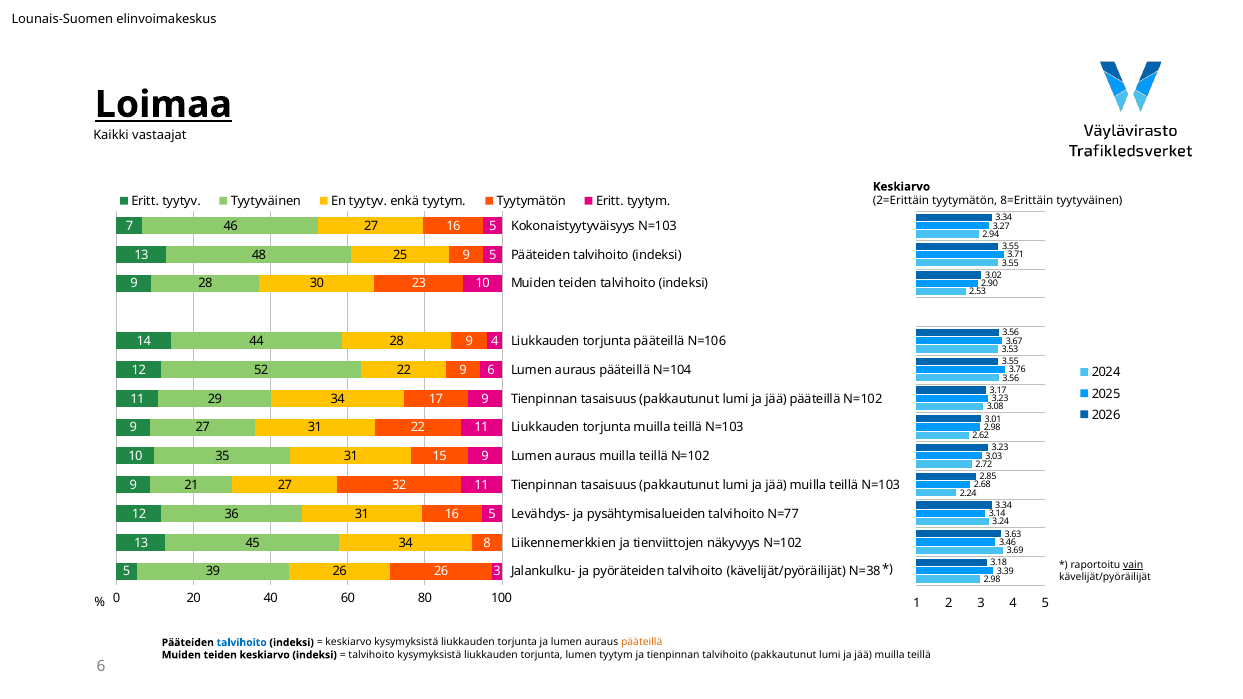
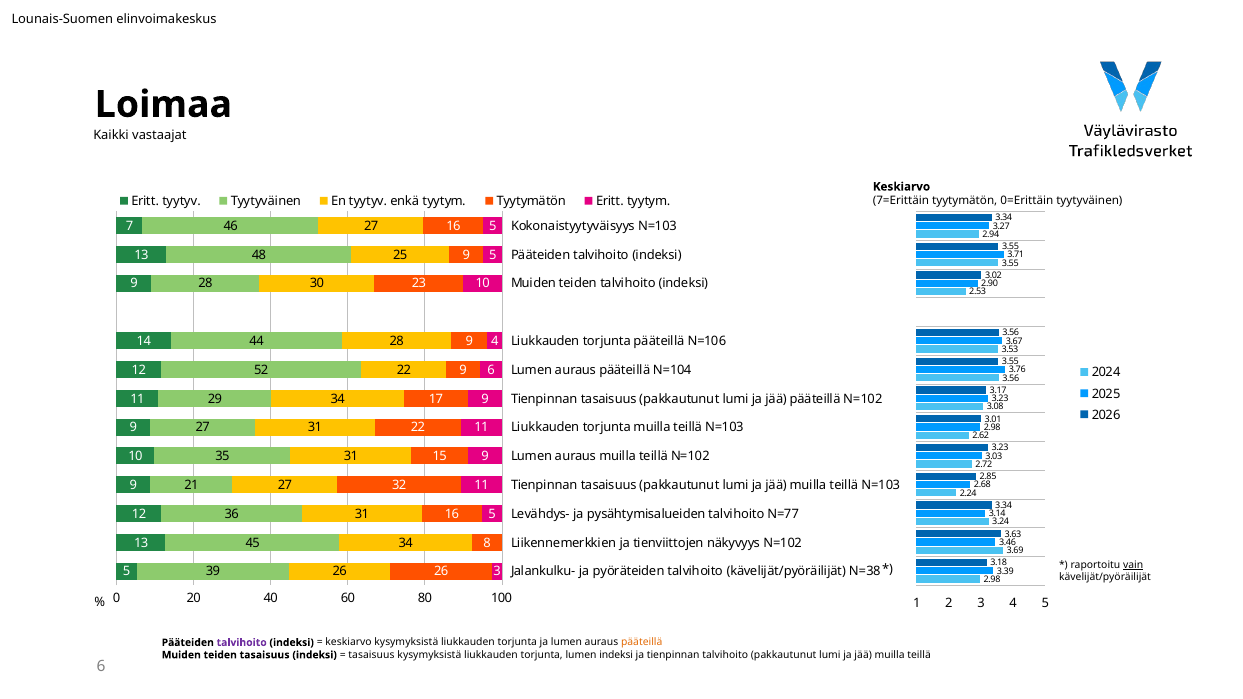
Loimaa underline: present -> none
2=Erittäin: 2=Erittäin -> 7=Erittäin
8=Erittäin: 8=Erittäin -> 0=Erittäin
talvihoito at (242, 643) colour: blue -> purple
teiden keskiarvo: keskiarvo -> tasaisuus
talvihoito at (372, 655): talvihoito -> tasaisuus
lumen tyytym: tyytym -> indeksi
